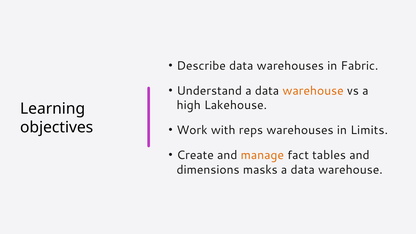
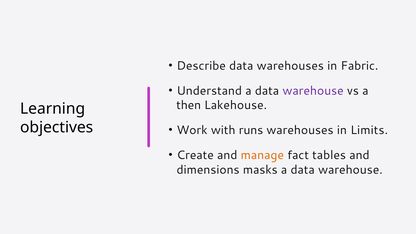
warehouse at (313, 91) colour: orange -> purple
high: high -> then
reps: reps -> runs
